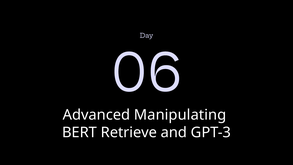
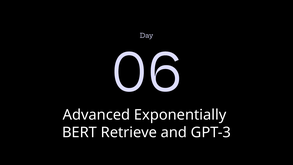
Manipulating: Manipulating -> Exponentially
